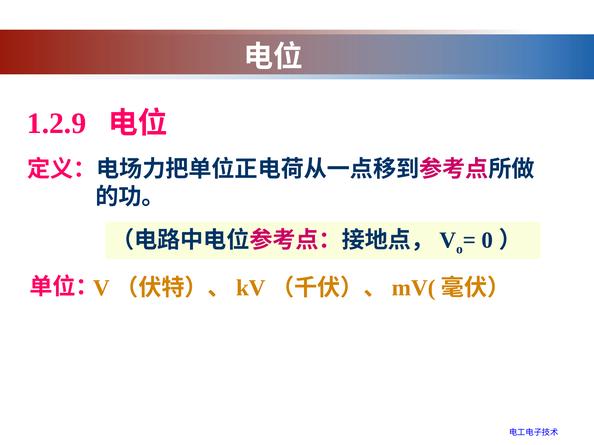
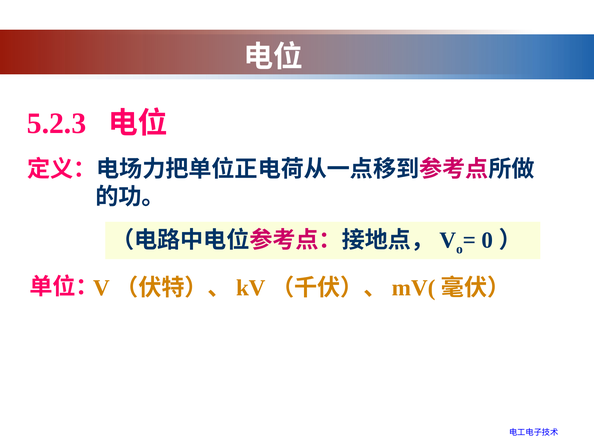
1.2.9: 1.2.9 -> 5.2.3
